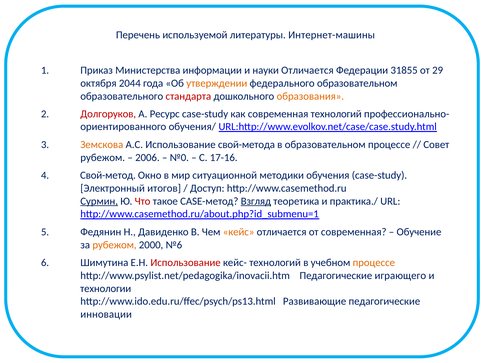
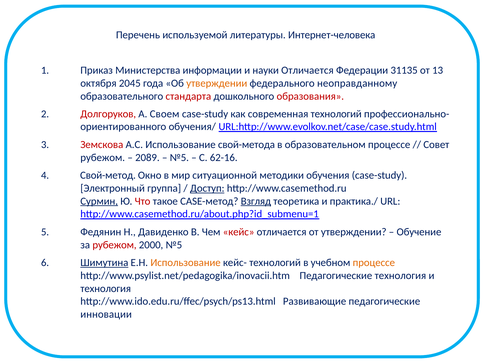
Интернет-машины: Интернет-машины -> Интернет-человека
31855: 31855 -> 31135
29: 29 -> 13
2044: 2044 -> 2045
федерального образовательном: образовательном -> неоправданному
образования colour: orange -> red
Ресурс: Ресурс -> Своем
Земскова colour: orange -> red
2006: 2006 -> 2089
№0 at (179, 158): №0 -> №5
17-16: 17-16 -> 62-16
итогов: итогов -> группа
Доступ underline: none -> present
кейс colour: orange -> red
от современная: современная -> утверждении
рубежом at (115, 245) colour: orange -> red
2000 №6: №6 -> №5
Шимутина underline: none -> present
Использование at (186, 263) colour: red -> orange
Педагогические играющего: играющего -> технология
технологии at (106, 289): технологии -> технология
